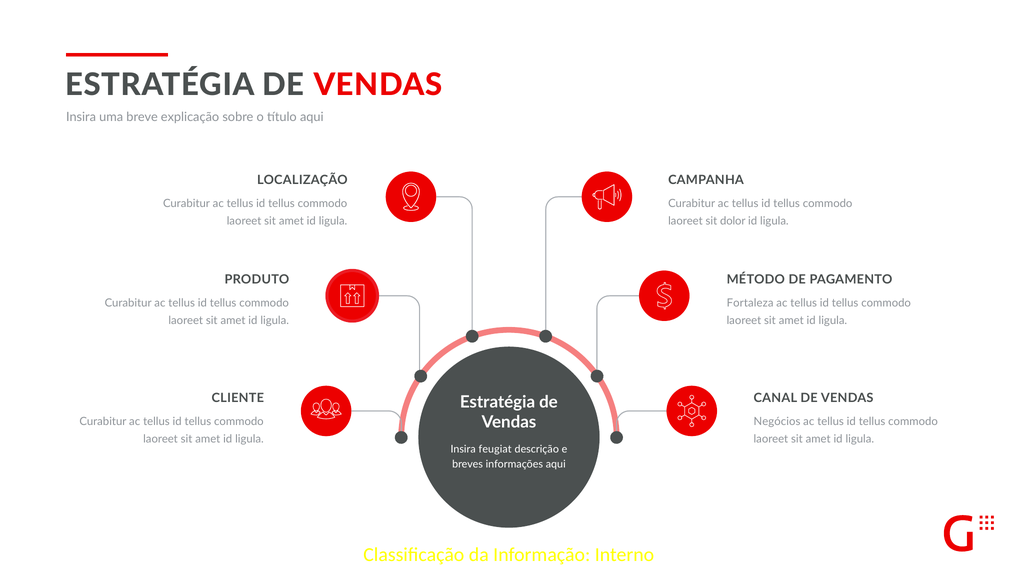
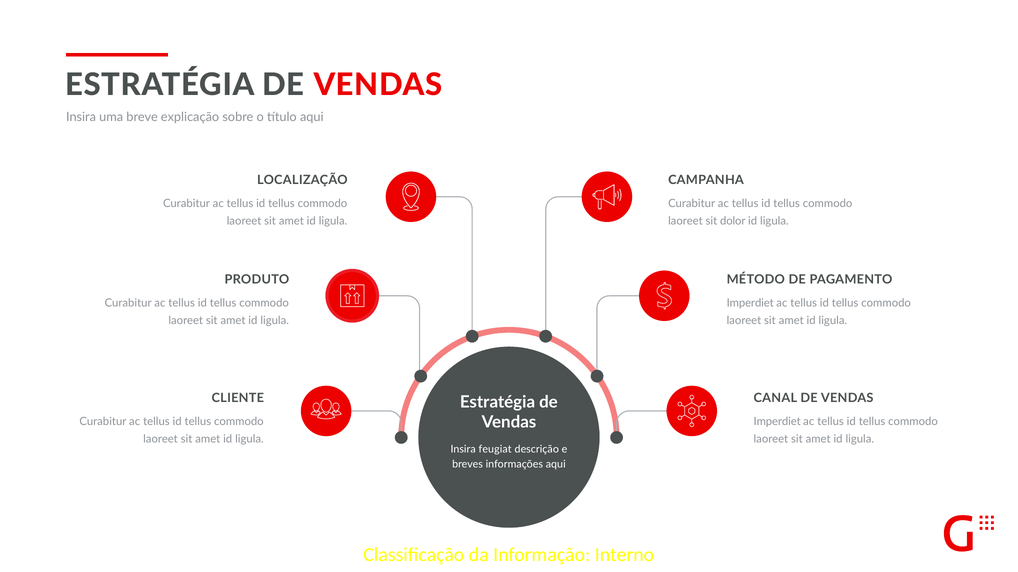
Fortaleza at (750, 303): Fortaleza -> Imperdiet
Negócios at (777, 422): Negócios -> Imperdiet
